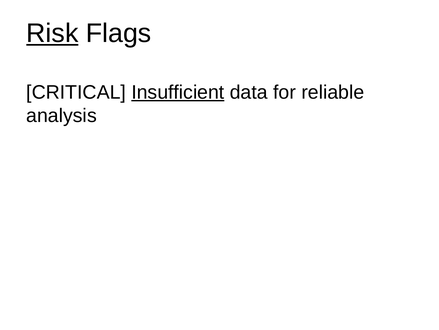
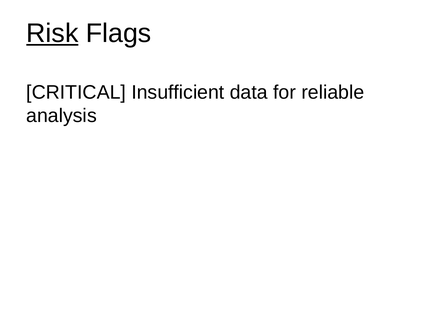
Insufficient underline: present -> none
